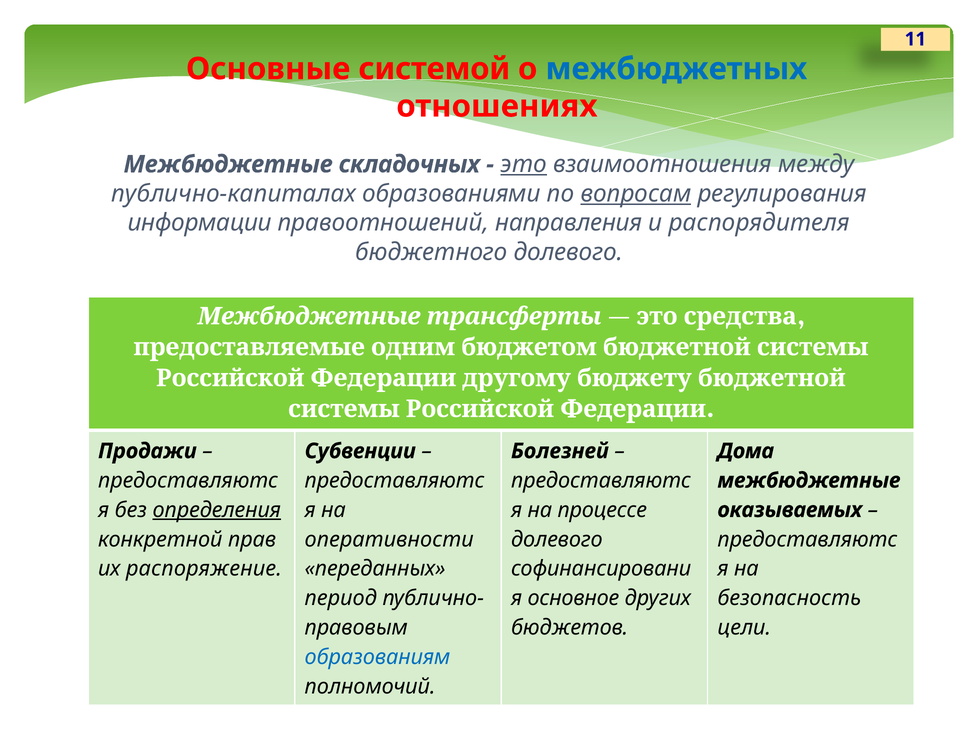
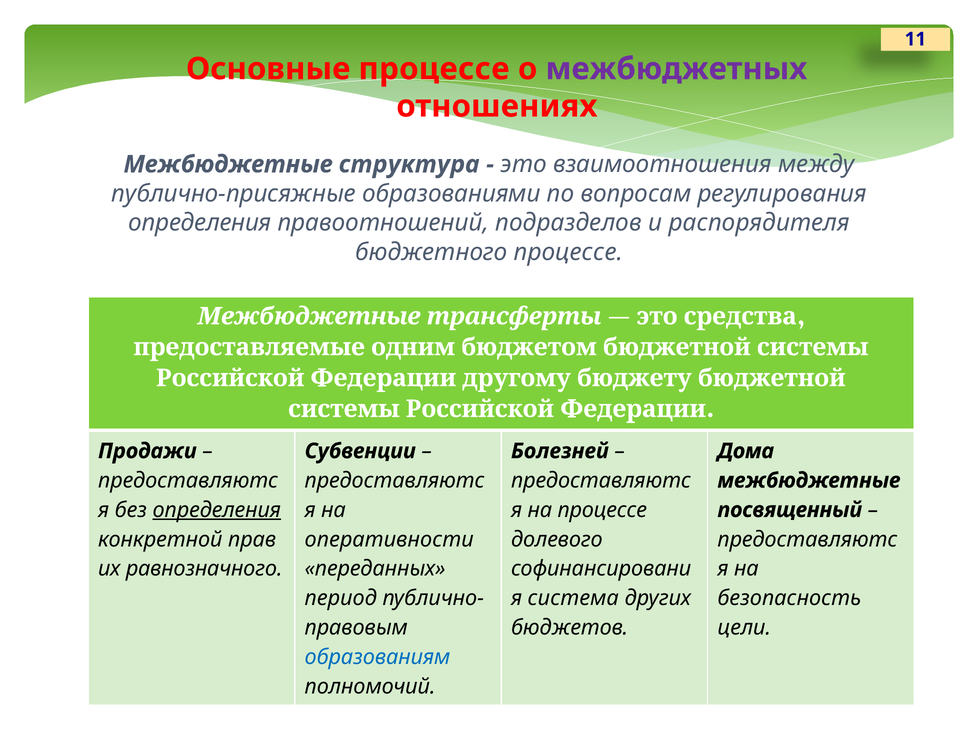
Основные системой: системой -> процессе
межбюджетных colour: blue -> purple
складочных: складочных -> структура
это at (524, 164) underline: present -> none
публично-капиталах: публично-капиталах -> публично-присяжные
вопросам underline: present -> none
информации at (200, 223): информации -> определения
направления: направления -> подразделов
бюджетного долевого: долевого -> процессе
оказываемых: оказываемых -> посвященный
распоряжение: распоряжение -> равнозначного
основное: основное -> система
